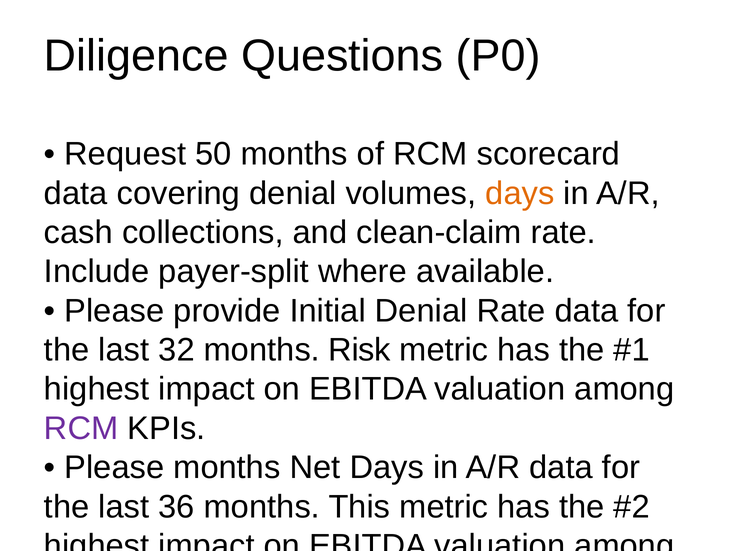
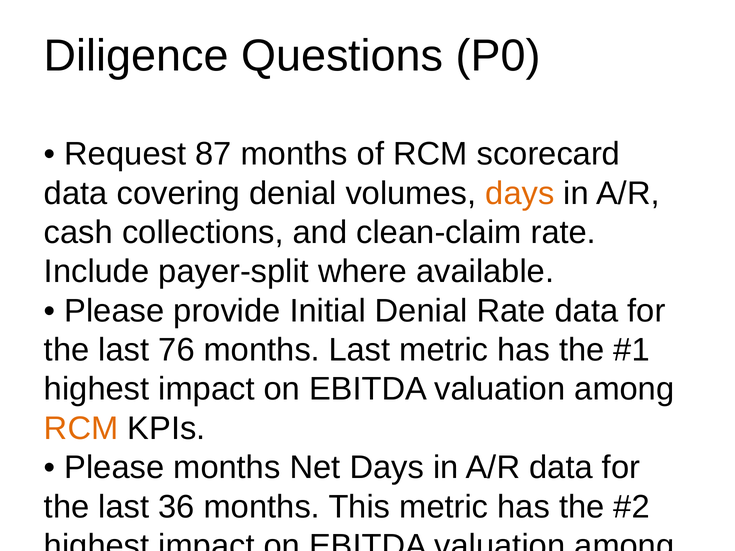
50: 50 -> 87
32: 32 -> 76
months Risk: Risk -> Last
RCM at (81, 429) colour: purple -> orange
